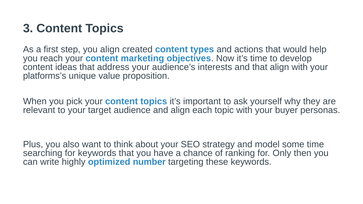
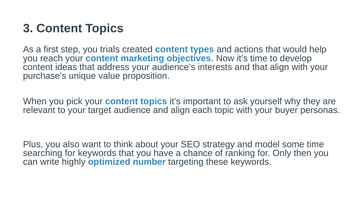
you align: align -> trials
platforms’s: platforms’s -> purchase’s
